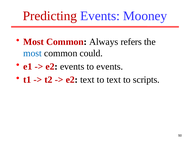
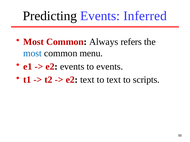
Predicting colour: red -> black
Mooney: Mooney -> Inferred
could: could -> menu
